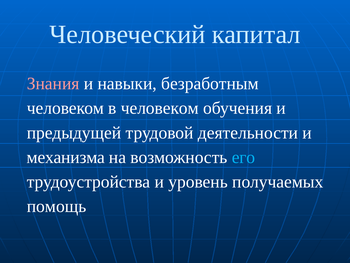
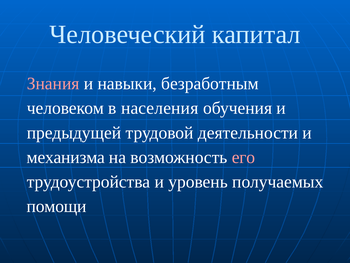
в человеком: человеком -> населения
его colour: light blue -> pink
помощь: помощь -> помощи
